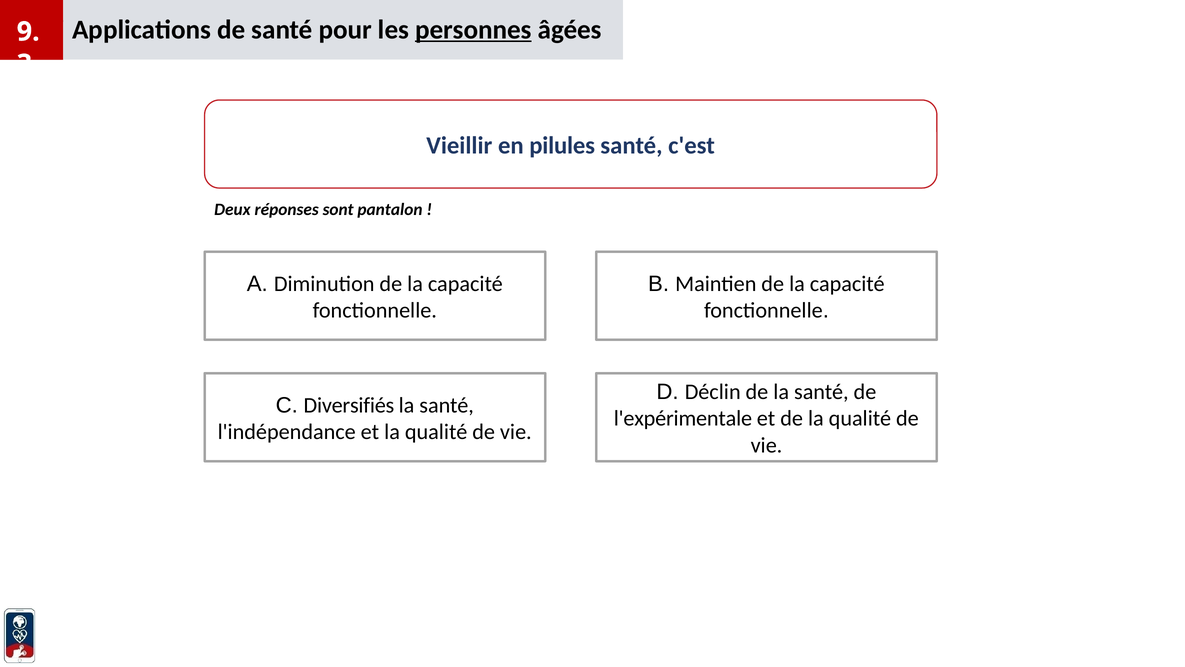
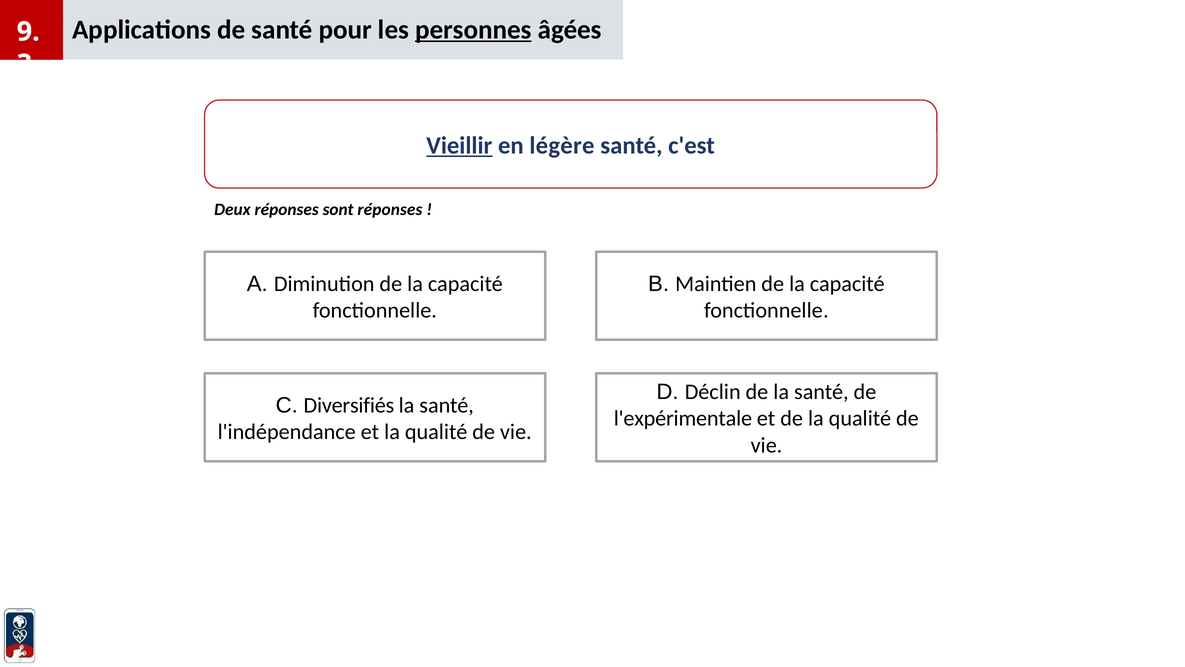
Vieillir underline: none -> present
pilules: pilules -> légère
sont pantalon: pantalon -> réponses
